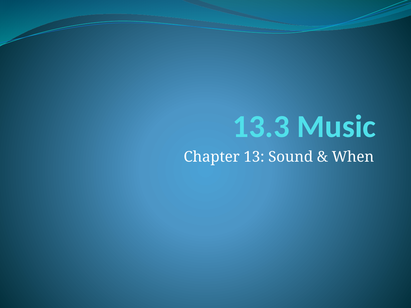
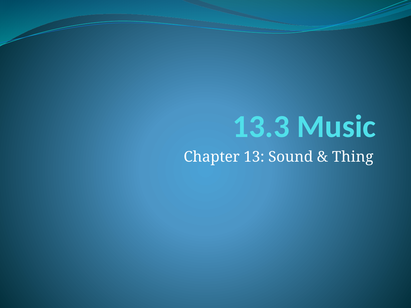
When: When -> Thing
